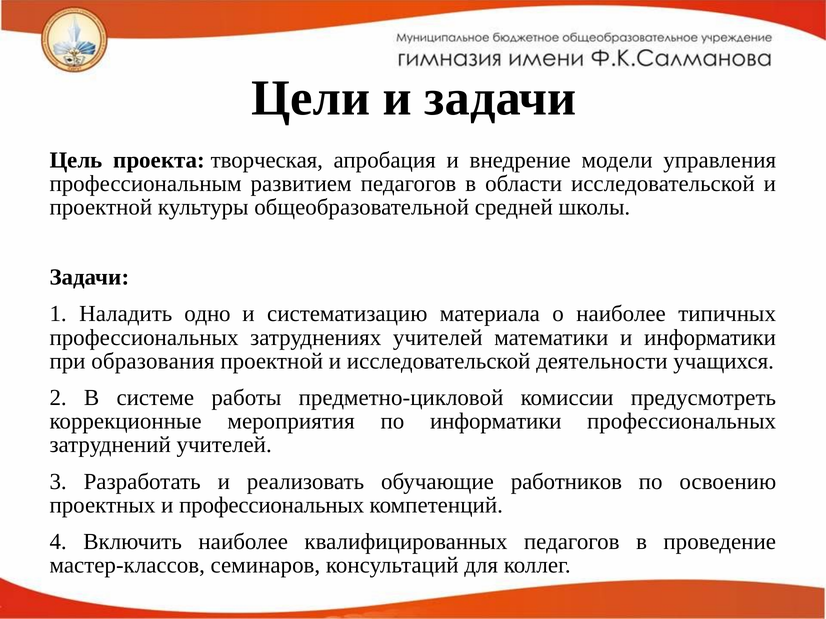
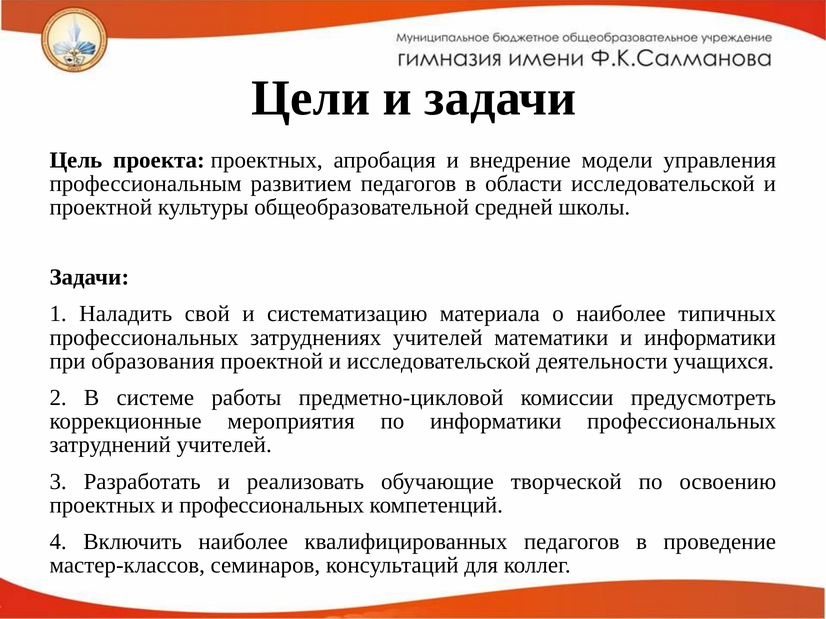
проекта творческая: творческая -> проектных
одно: одно -> свой
работников: работников -> творческой
